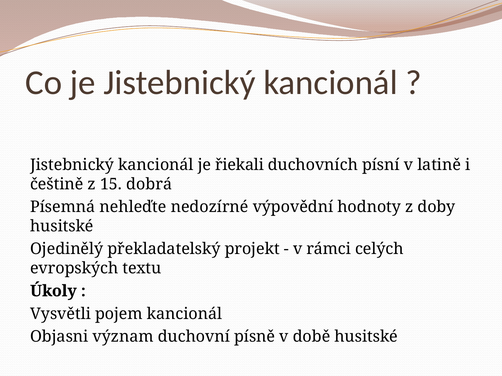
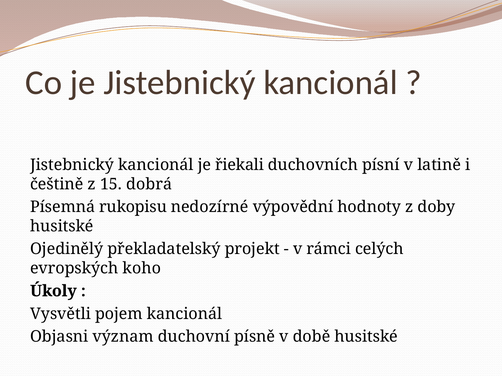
nehleďte: nehleďte -> rukopisu
textu: textu -> koho
